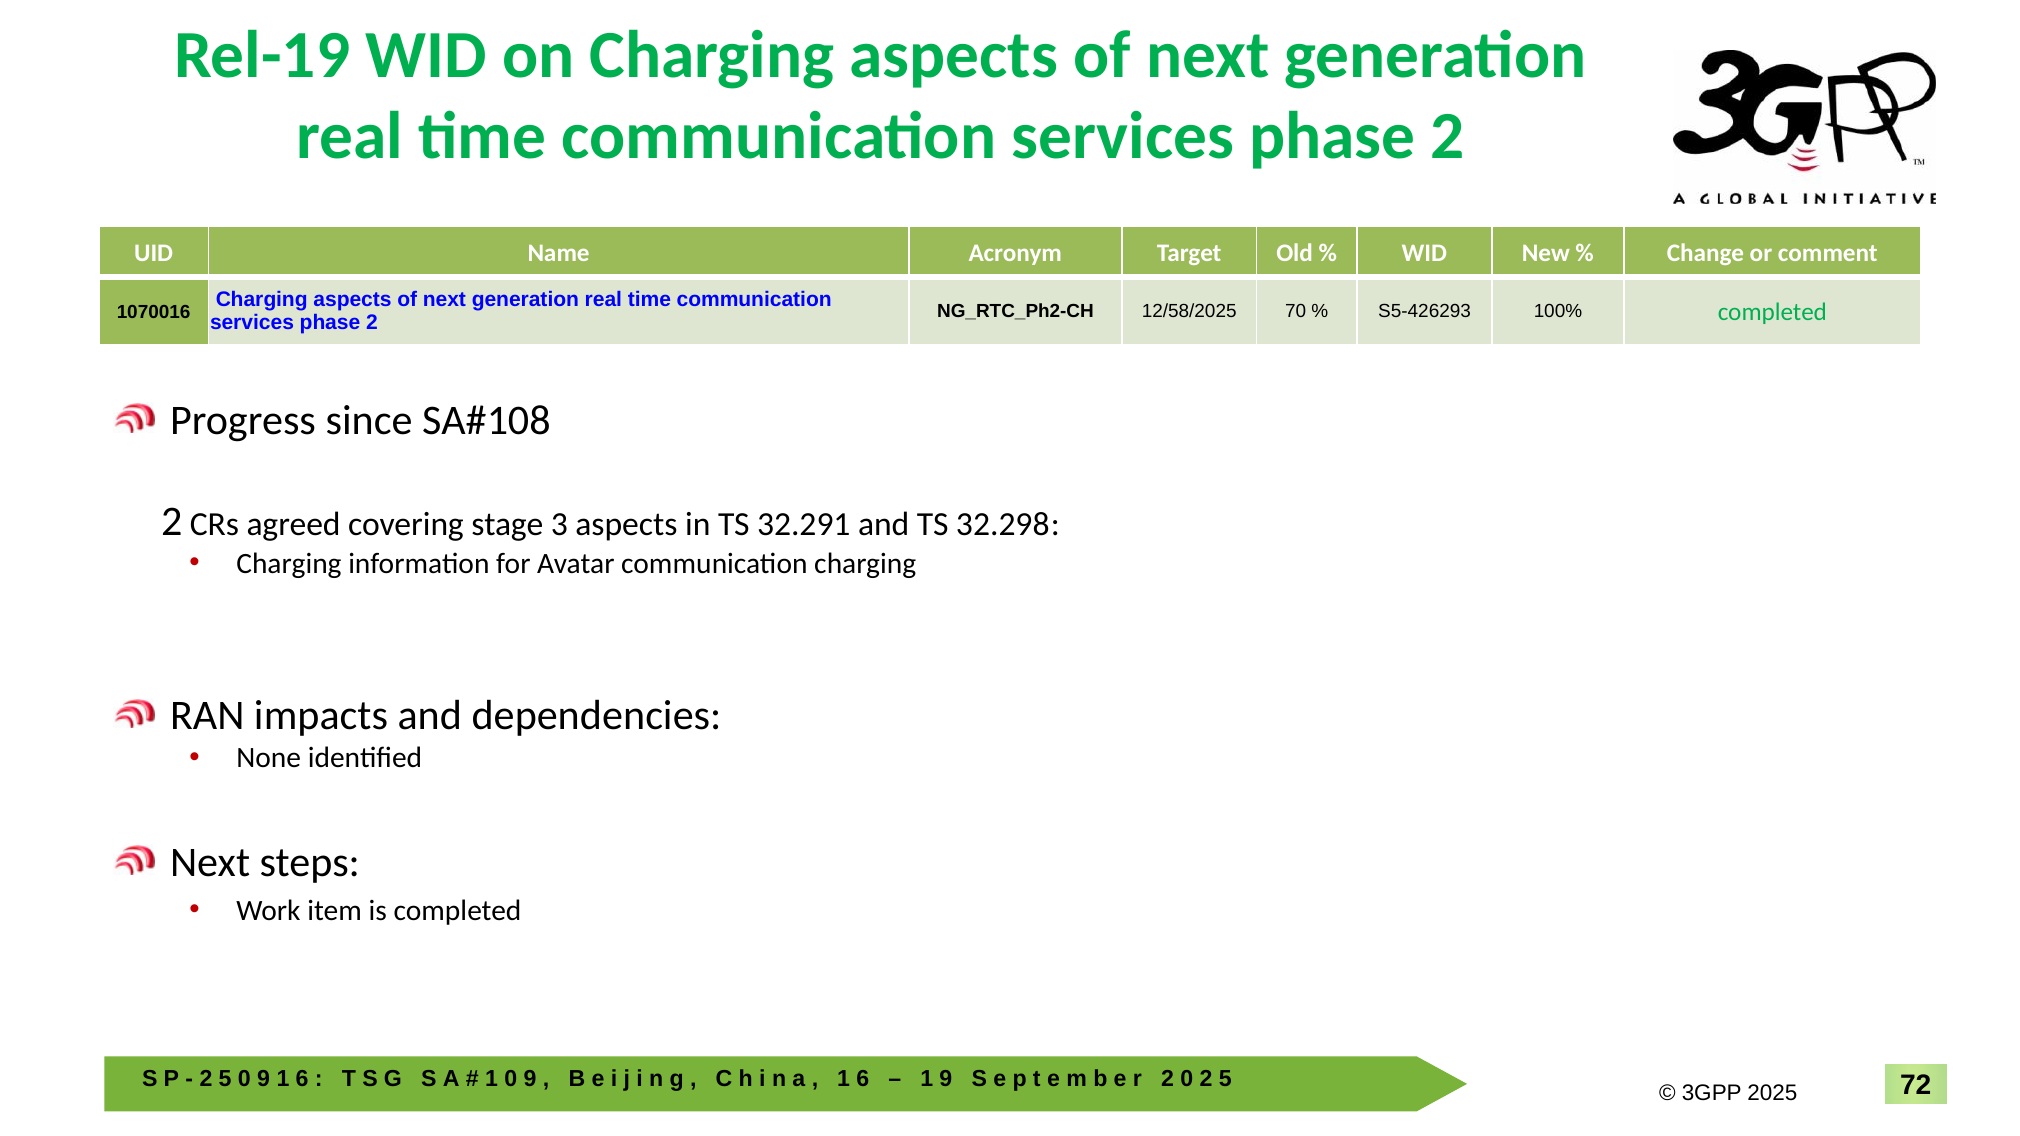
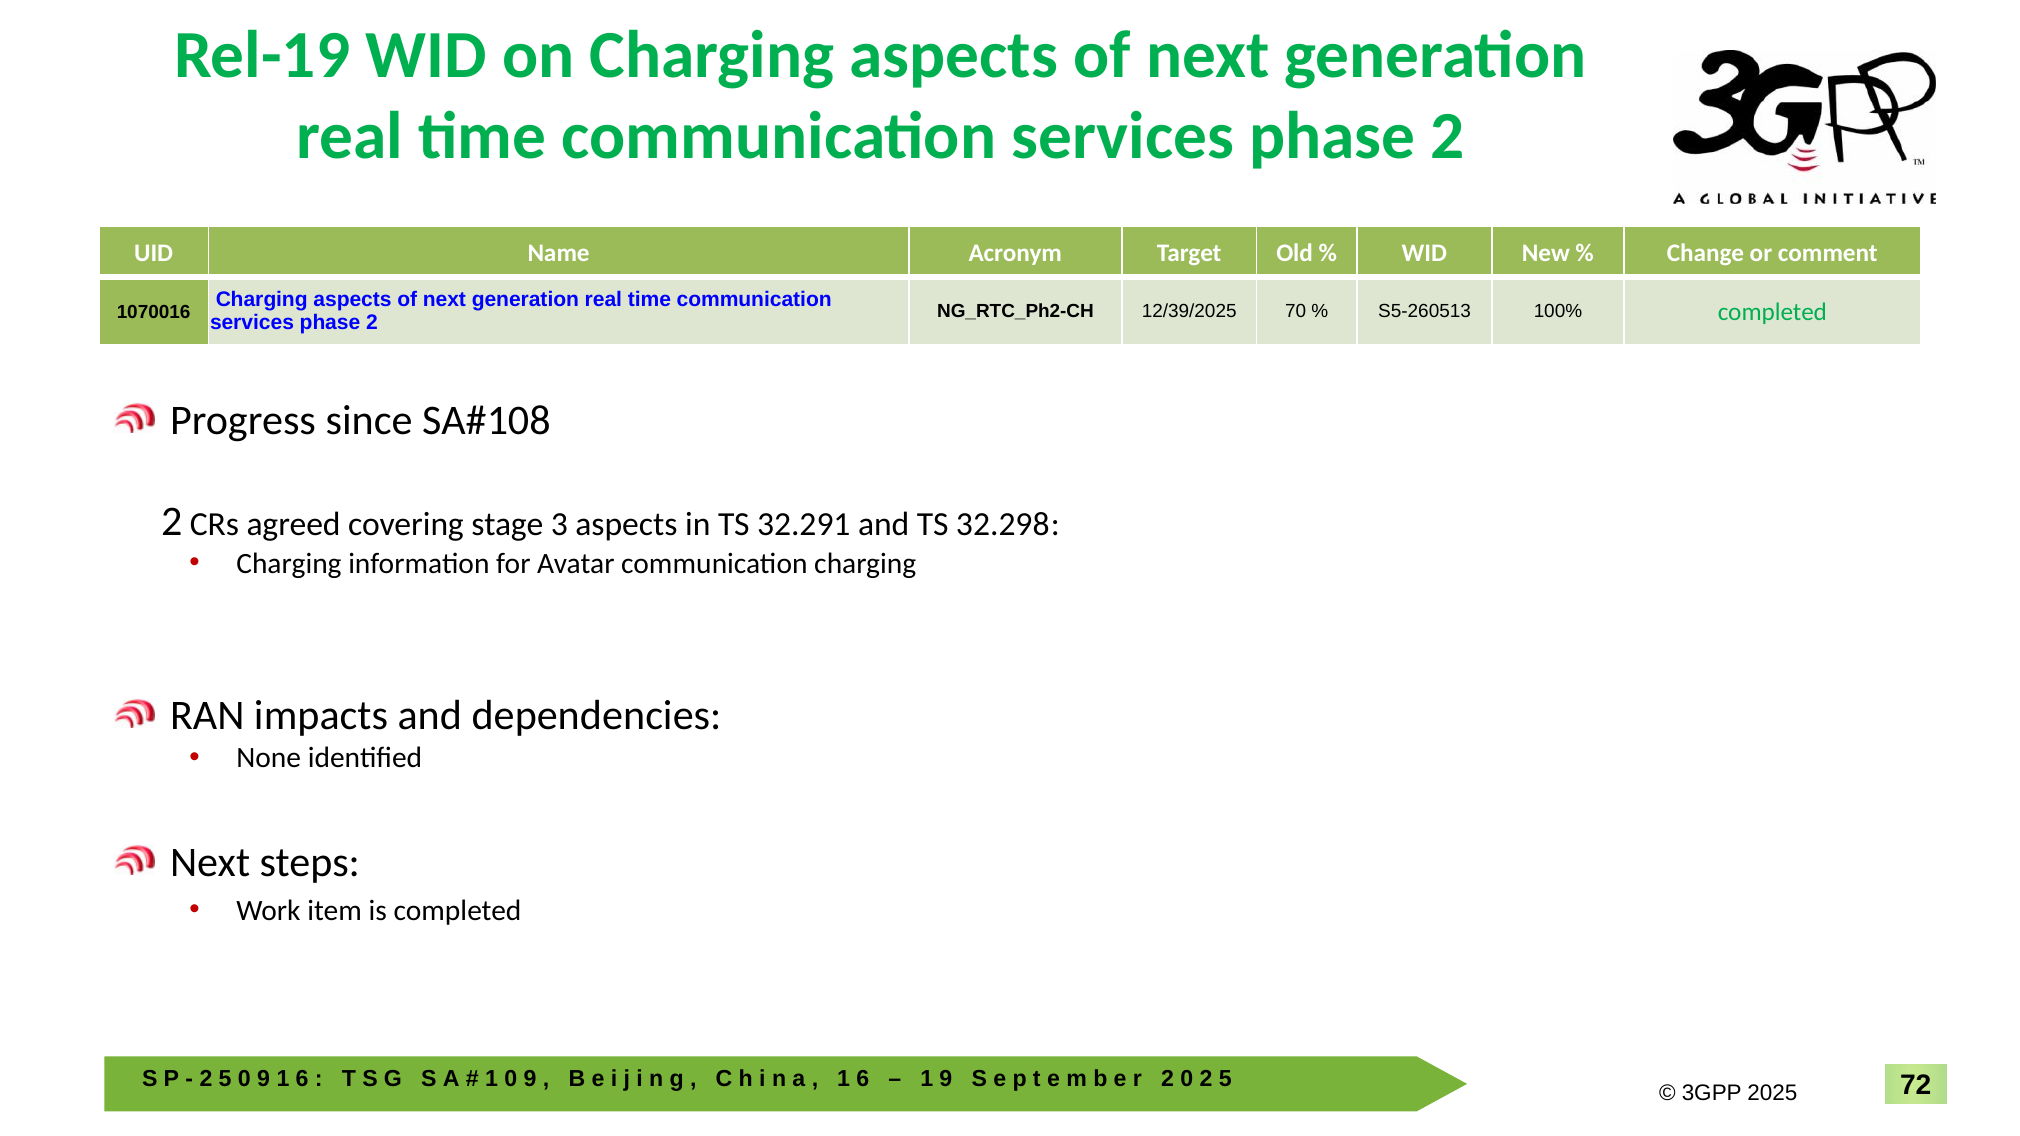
12/58/2025: 12/58/2025 -> 12/39/2025
S5-426293: S5-426293 -> S5-260513
